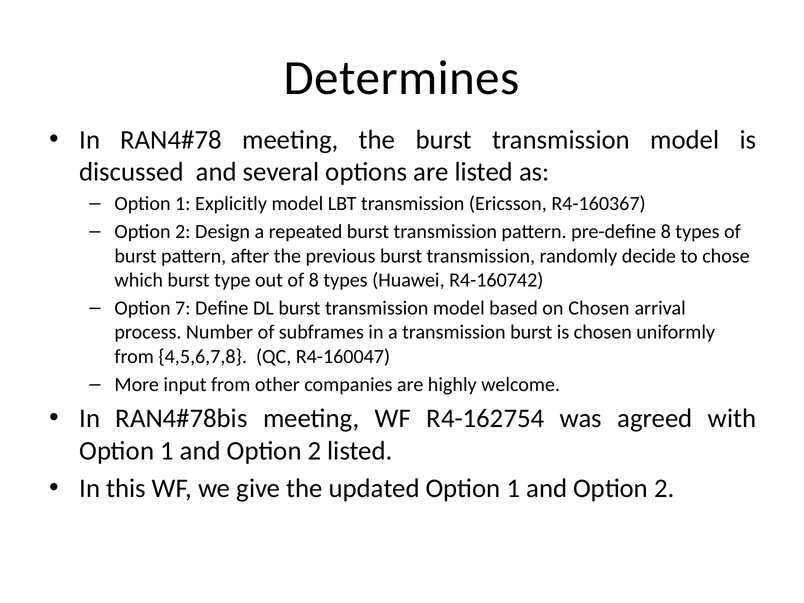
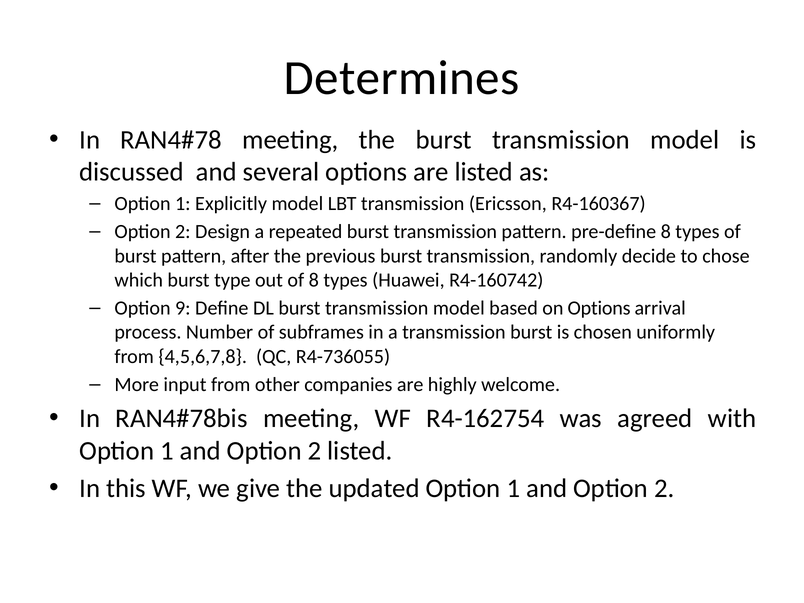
7: 7 -> 9
on Chosen: Chosen -> Options
R4-160047: R4-160047 -> R4-736055
